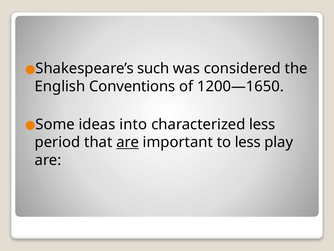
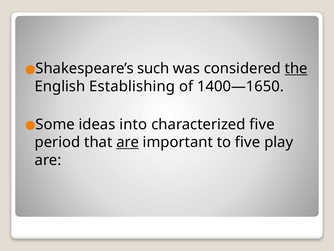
the underline: none -> present
Conventions: Conventions -> Establishing
1200—1650: 1200—1650 -> 1400—1650
characterized less: less -> five
to less: less -> five
